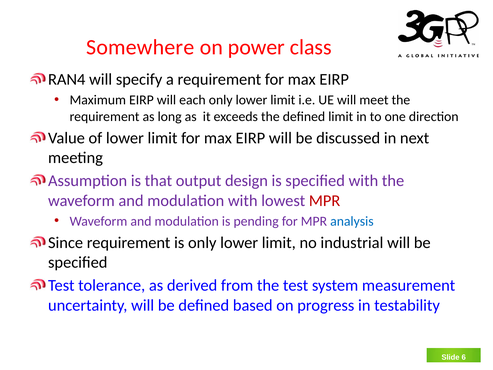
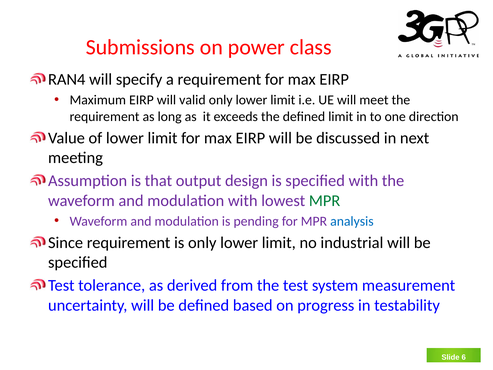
Somewhere: Somewhere -> Submissions
each: each -> valid
MPR at (325, 200) colour: red -> green
